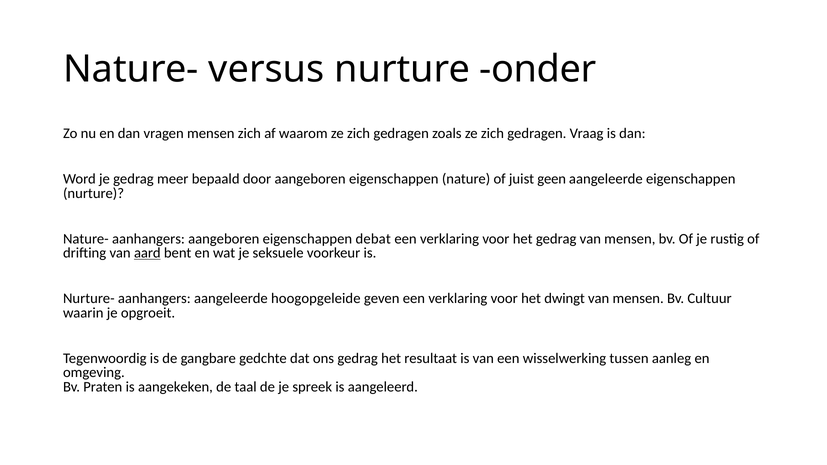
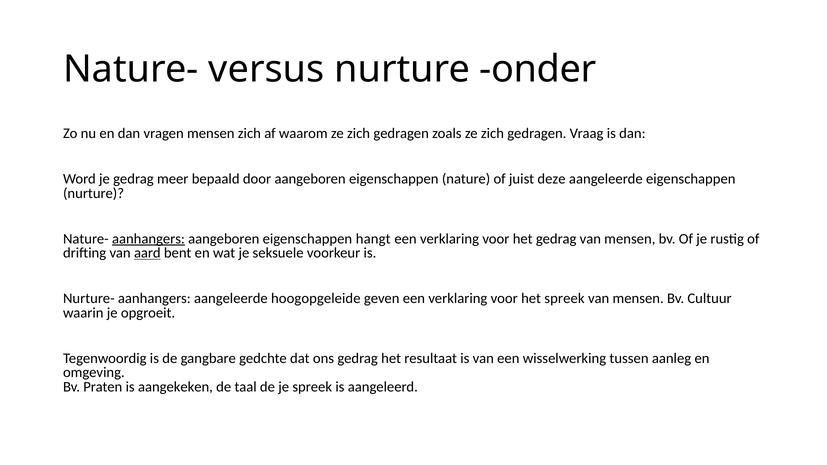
geen: geen -> deze
aanhangers at (148, 239) underline: none -> present
debat: debat -> hangt
het dwingt: dwingt -> spreek
